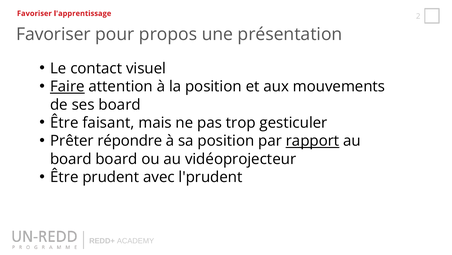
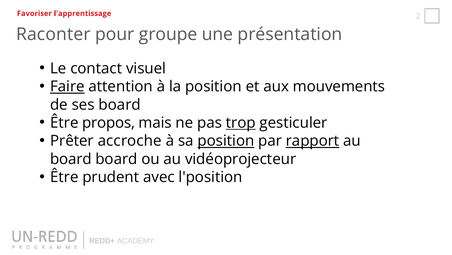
Favoriser at (53, 34): Favoriser -> Raconter
propos: propos -> groupe
faisant: faisant -> propos
trop underline: none -> present
répondre: répondre -> accroche
position at (226, 141) underline: none -> present
l'prudent: l'prudent -> l'position
